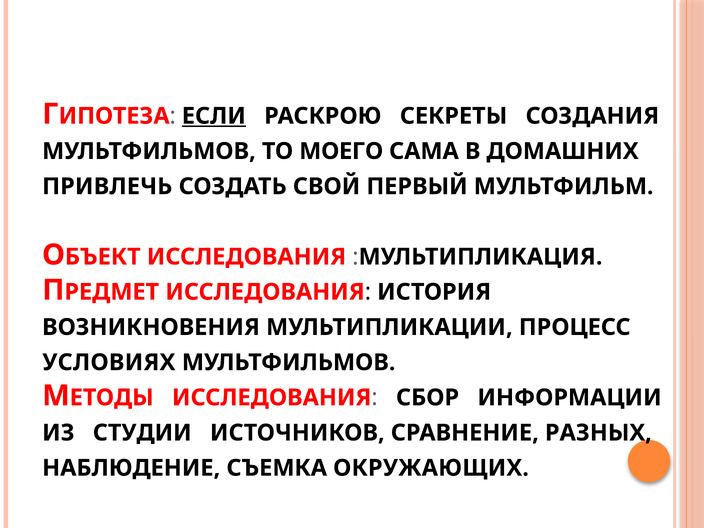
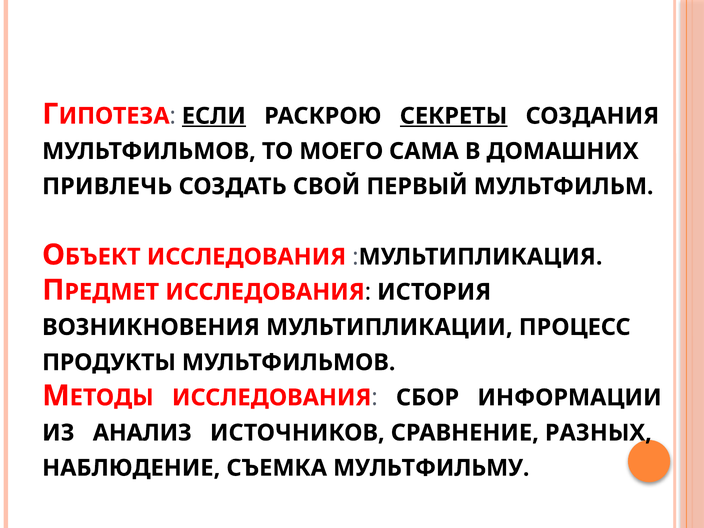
СЕКРЕТЫ underline: none -> present
УСЛОВИЯХ: УСЛОВИЯХ -> ПРОДУКТЫ
СТУДИИ: СТУДИИ -> АНАЛИЗ
ОКРУЖАЮЩИХ: ОКРУЖАЮЩИХ -> МУЛЬТФИЛЬМУ
